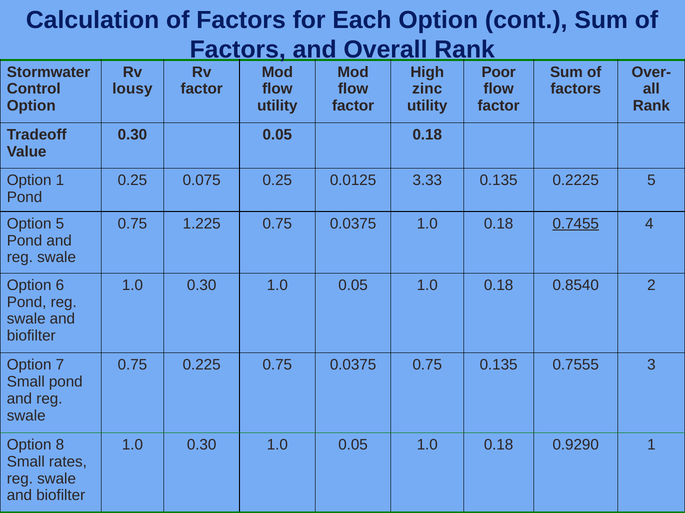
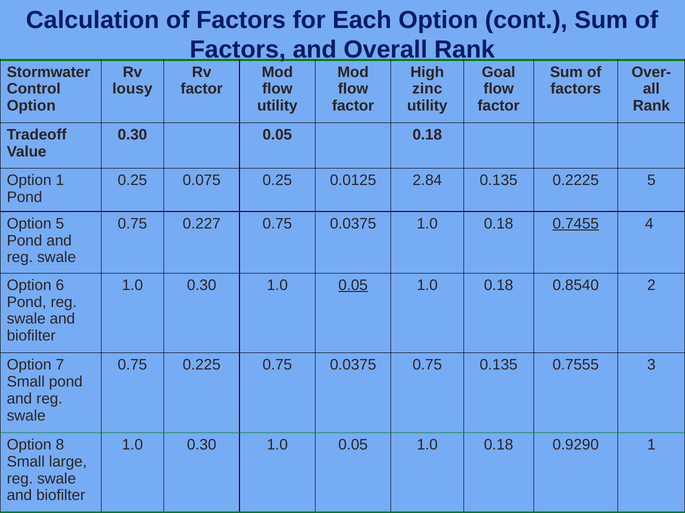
Poor: Poor -> Goal
3.33: 3.33 -> 2.84
1.225: 1.225 -> 0.227
0.05 at (353, 286) underline: none -> present
rates: rates -> large
